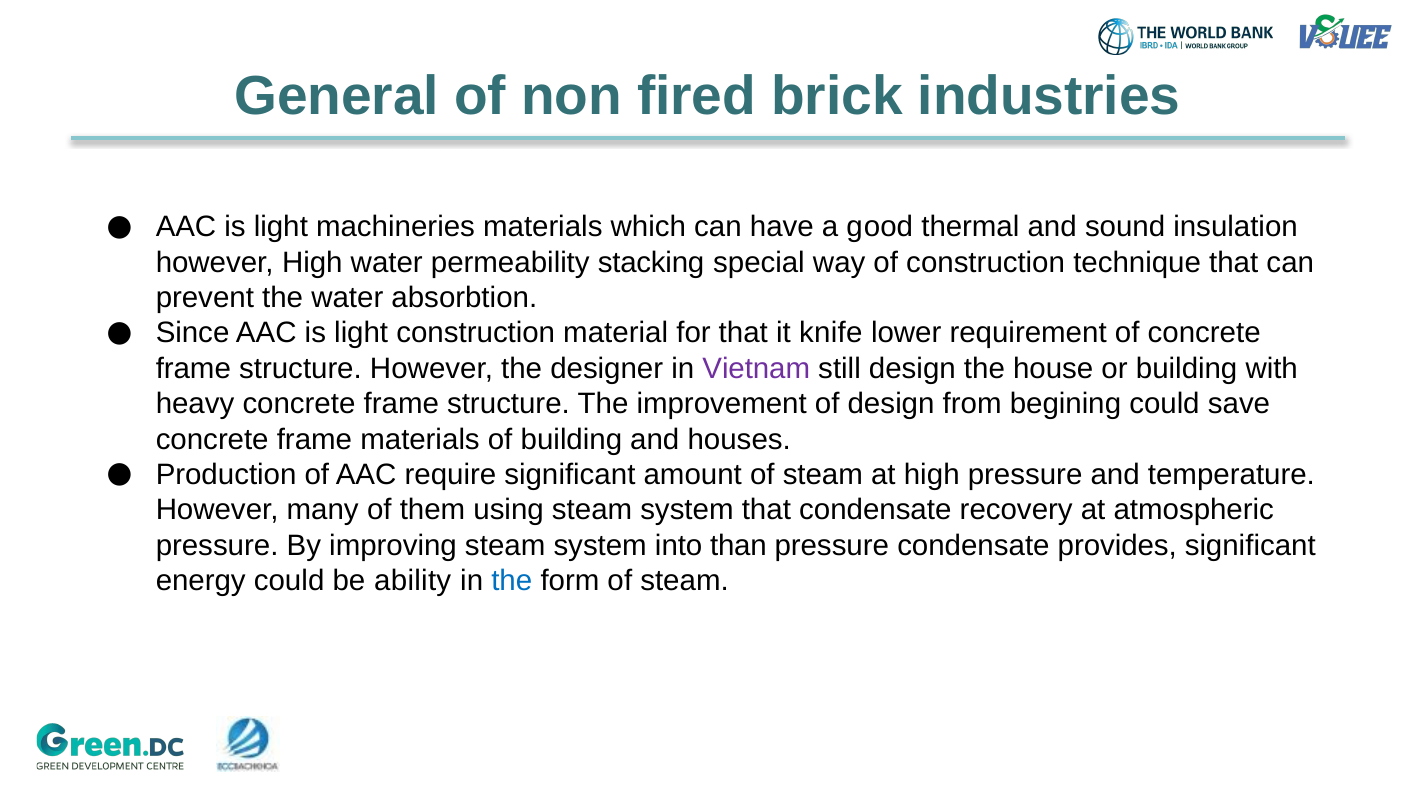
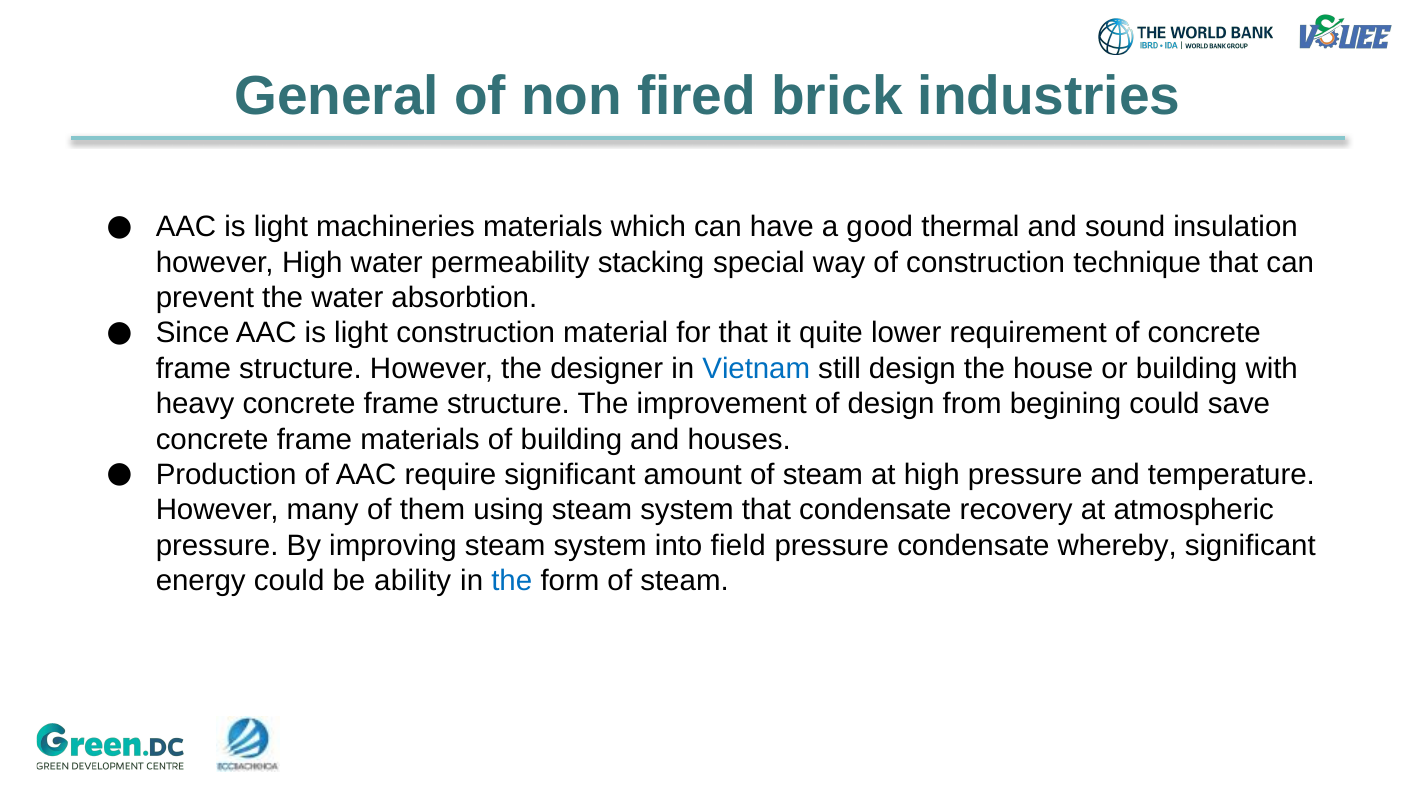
knife: knife -> quite
Vietnam colour: purple -> blue
than: than -> field
provides: provides -> whereby
